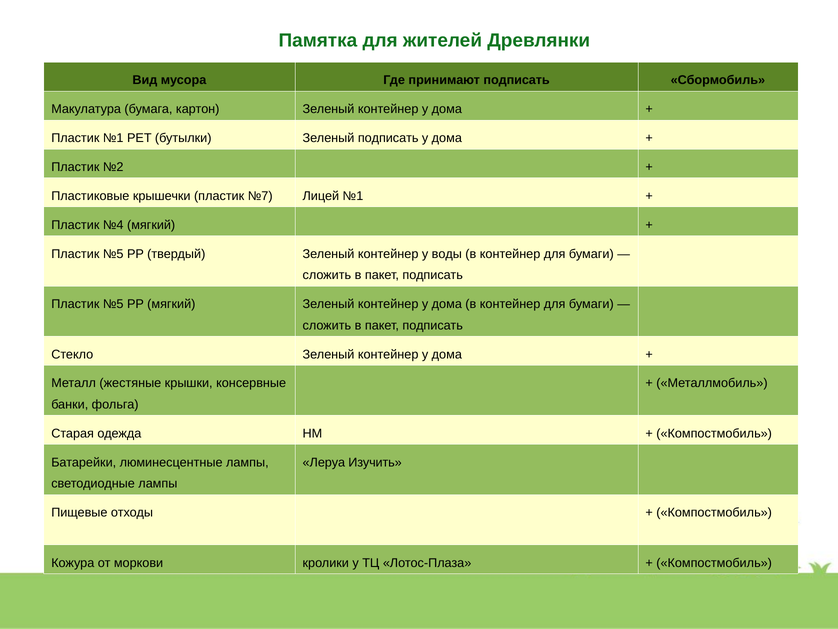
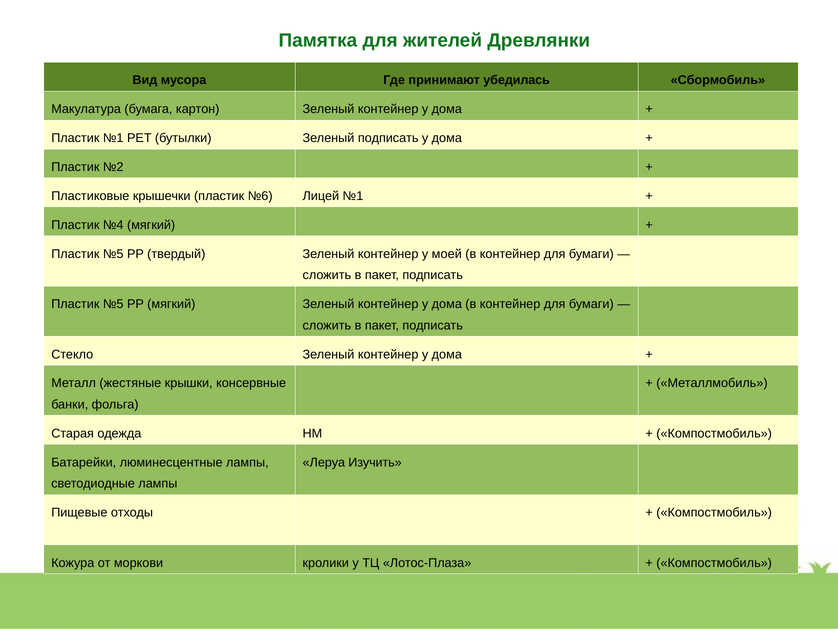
принимают подписать: подписать -> убедилась
№7: №7 -> №6
воды: воды -> моей
